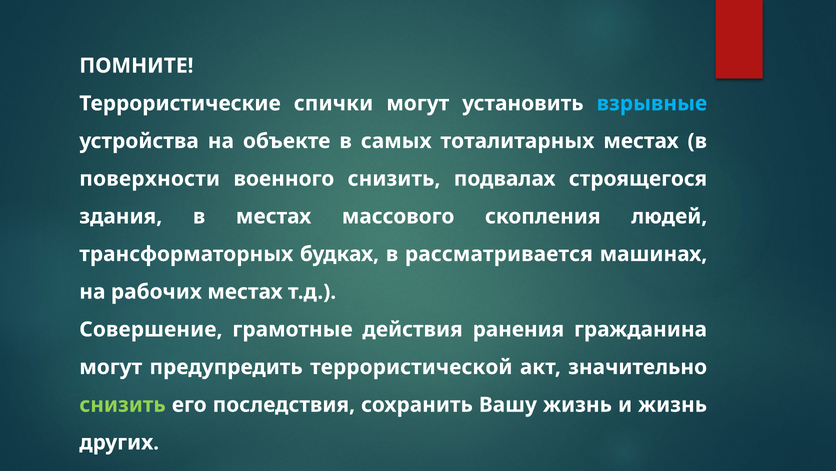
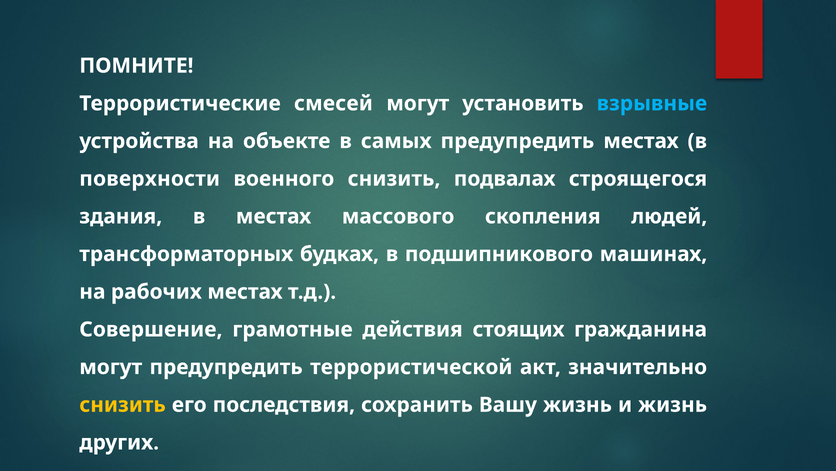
спички: спички -> смесей
самых тоталитарных: тоталитарных -> предупредить
рассматривается: рассматривается -> подшипникового
ранения: ранения -> стоящих
снизить at (123, 404) colour: light green -> yellow
